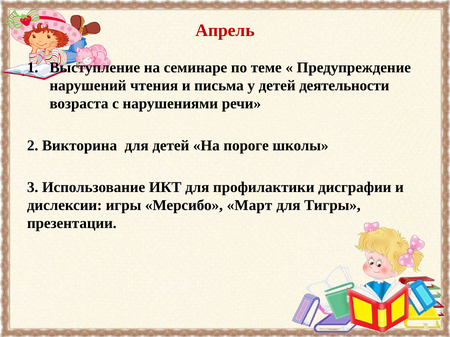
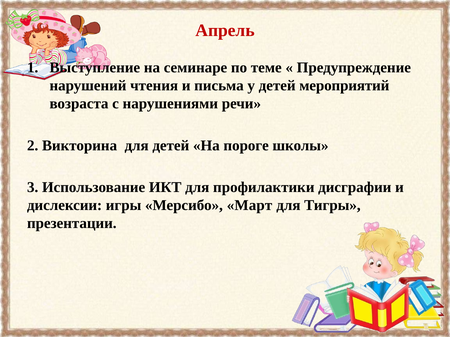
деятельности: деятельности -> мероприятий
